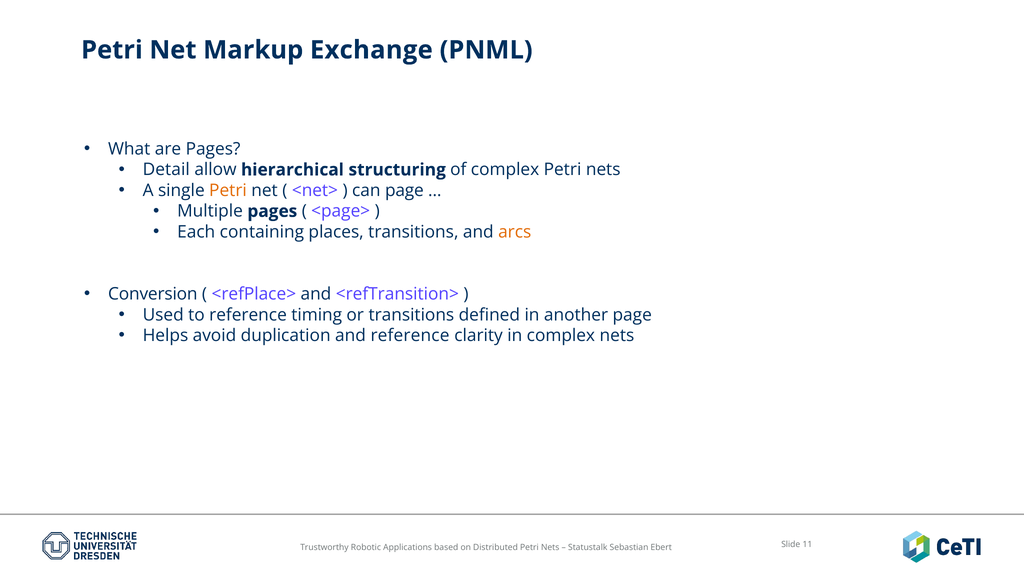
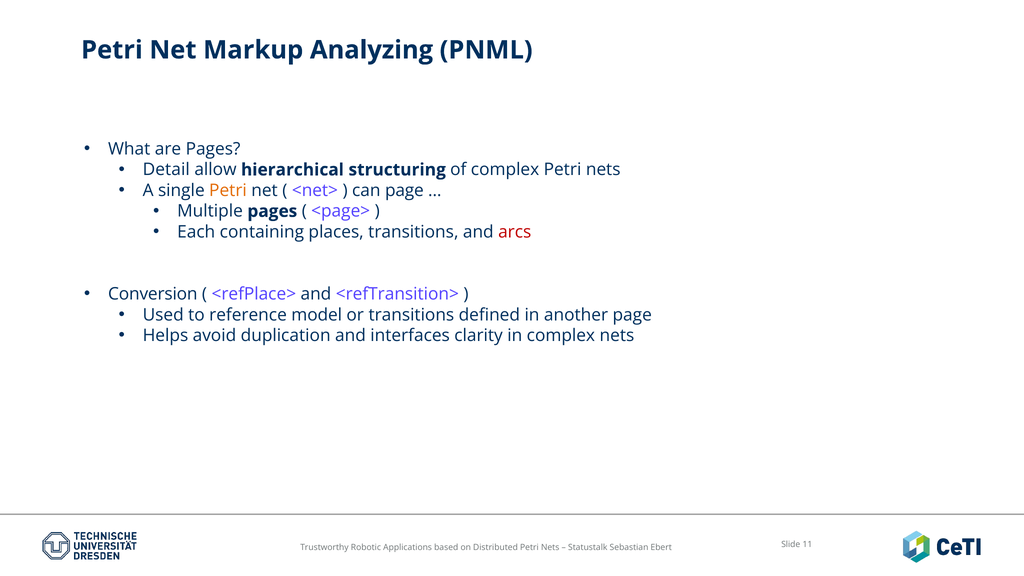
Exchange: Exchange -> Analyzing
arcs colour: orange -> red
timing: timing -> model
and reference: reference -> interfaces
